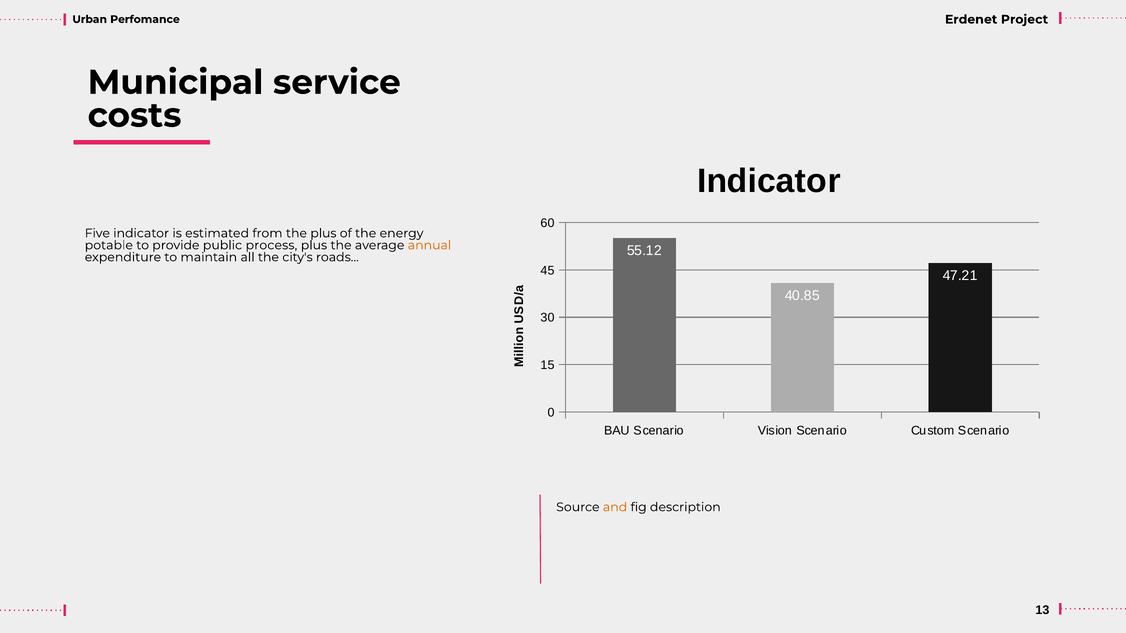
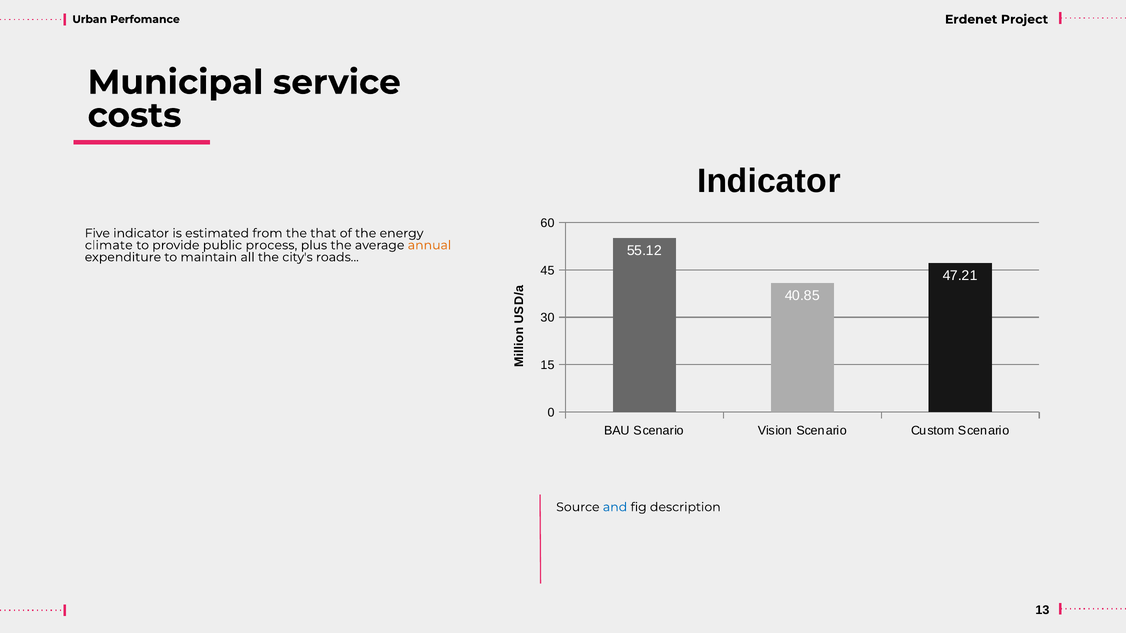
the plus: plus -> that
potable: potable -> climate
and colour: orange -> blue
